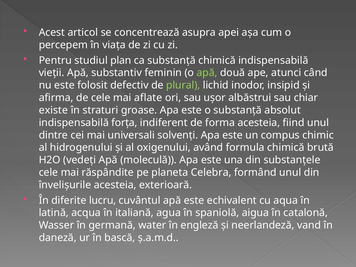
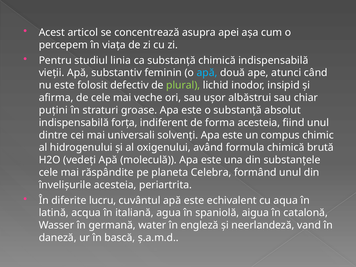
plan: plan -> linia
apă at (207, 73) colour: light green -> light blue
aflate: aflate -> veche
existe: existe -> puțini
exterioară: exterioară -> periartrita
